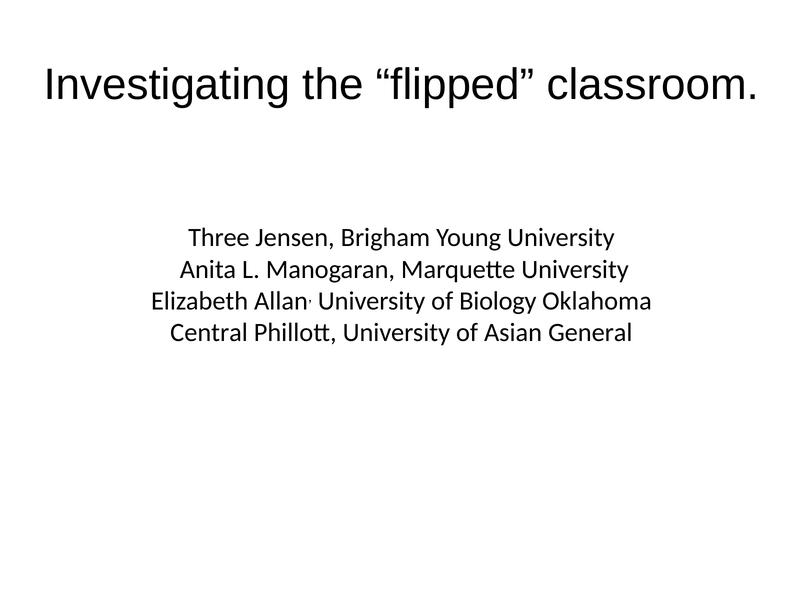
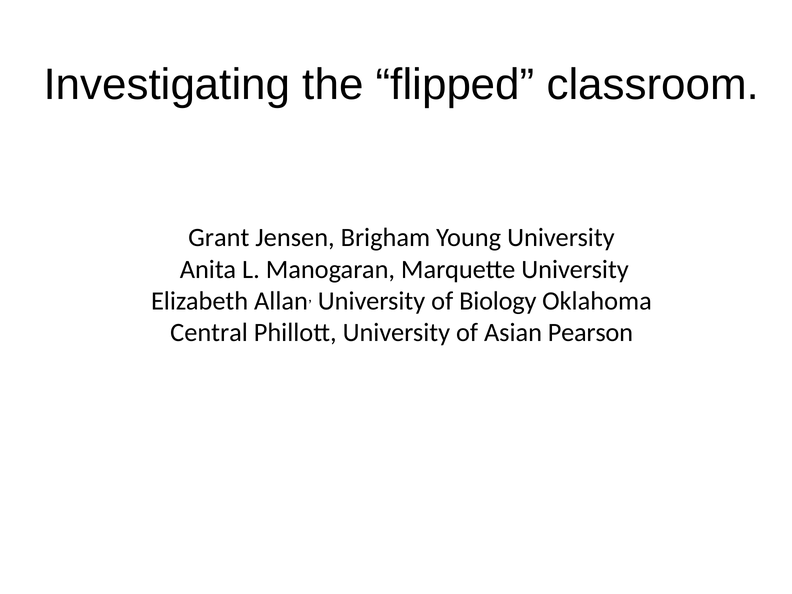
Three: Three -> Grant
General: General -> Pearson
